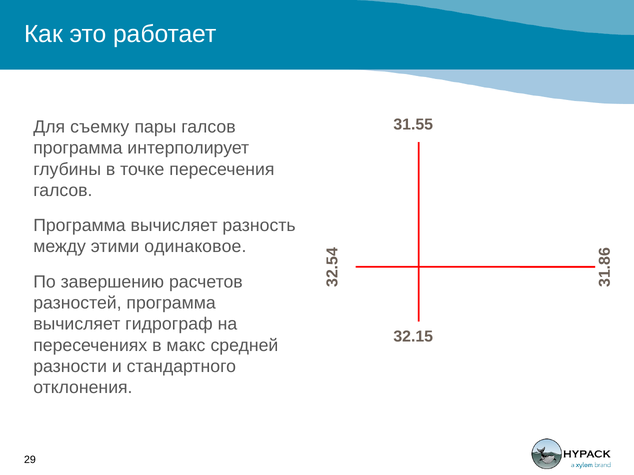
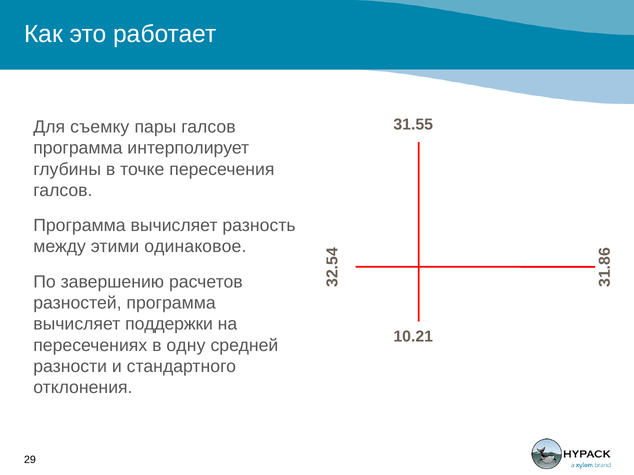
гидрограф: гидрограф -> поддержки
32.15: 32.15 -> 10.21
макс: макс -> одну
